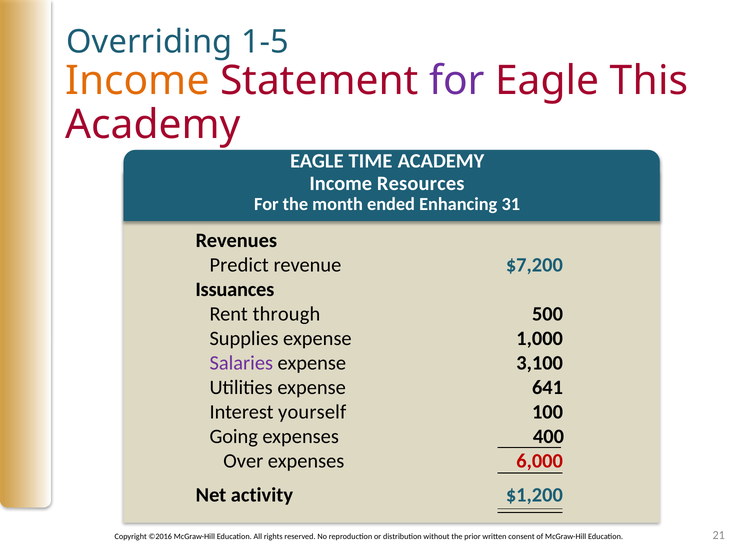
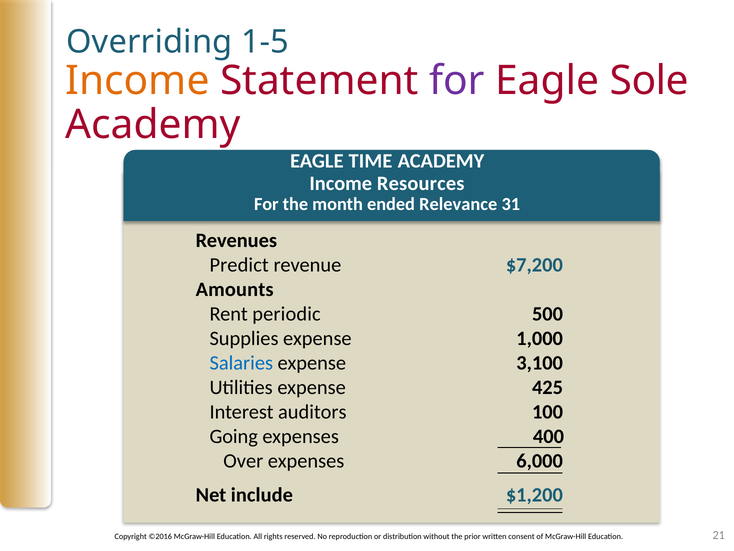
This: This -> Sole
Enhancing: Enhancing -> Relevance
Issuances: Issuances -> Amounts
through: through -> periodic
Salaries colour: purple -> blue
641: 641 -> 425
yourself: yourself -> auditors
6,000 colour: red -> black
activity: activity -> include
